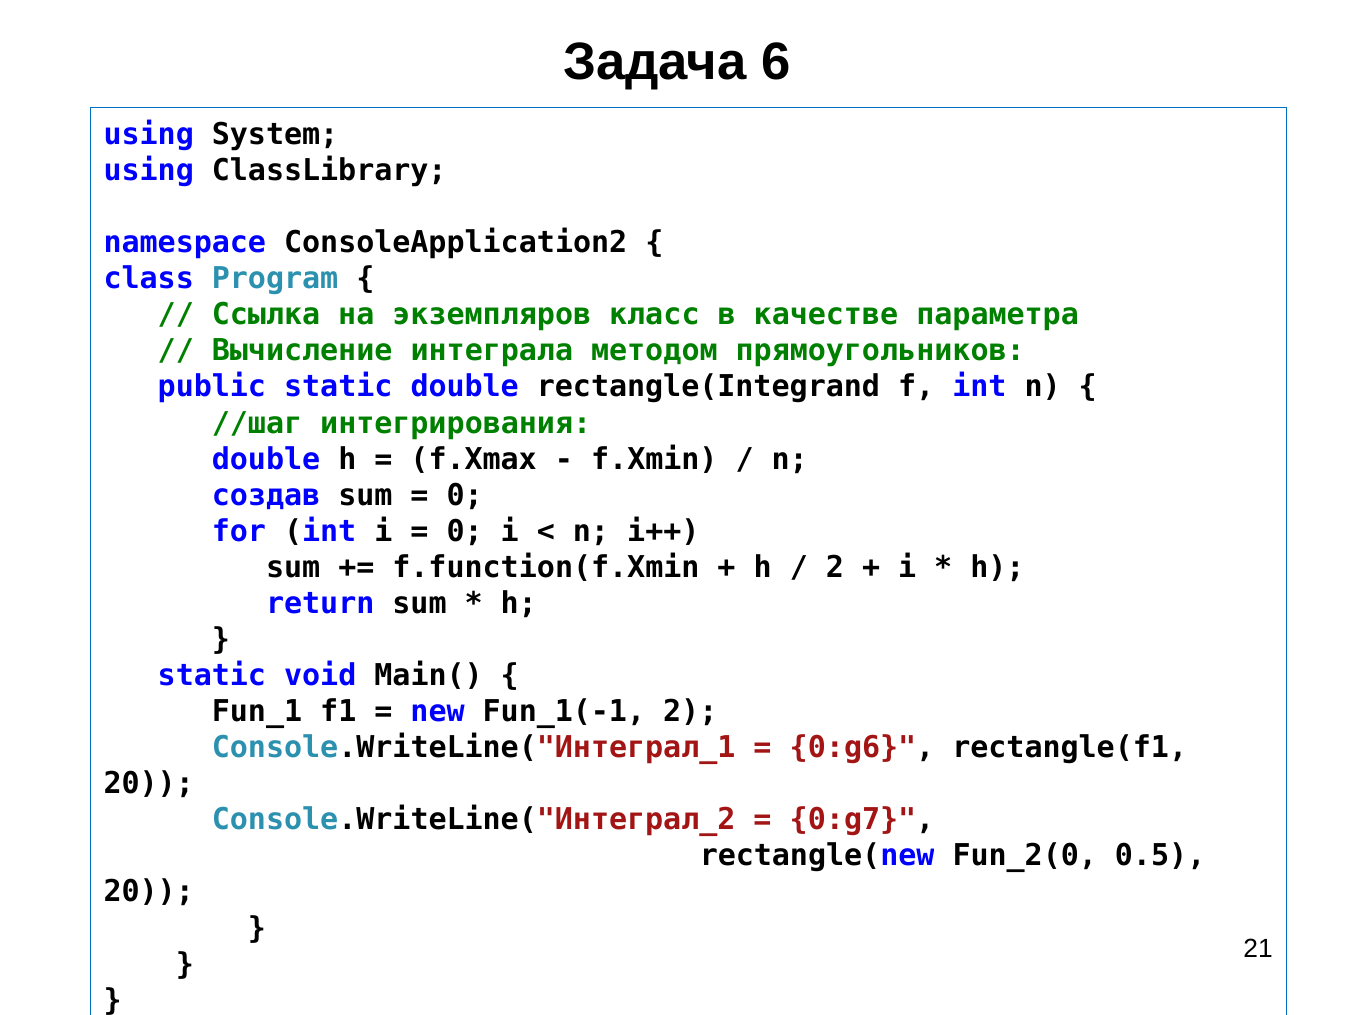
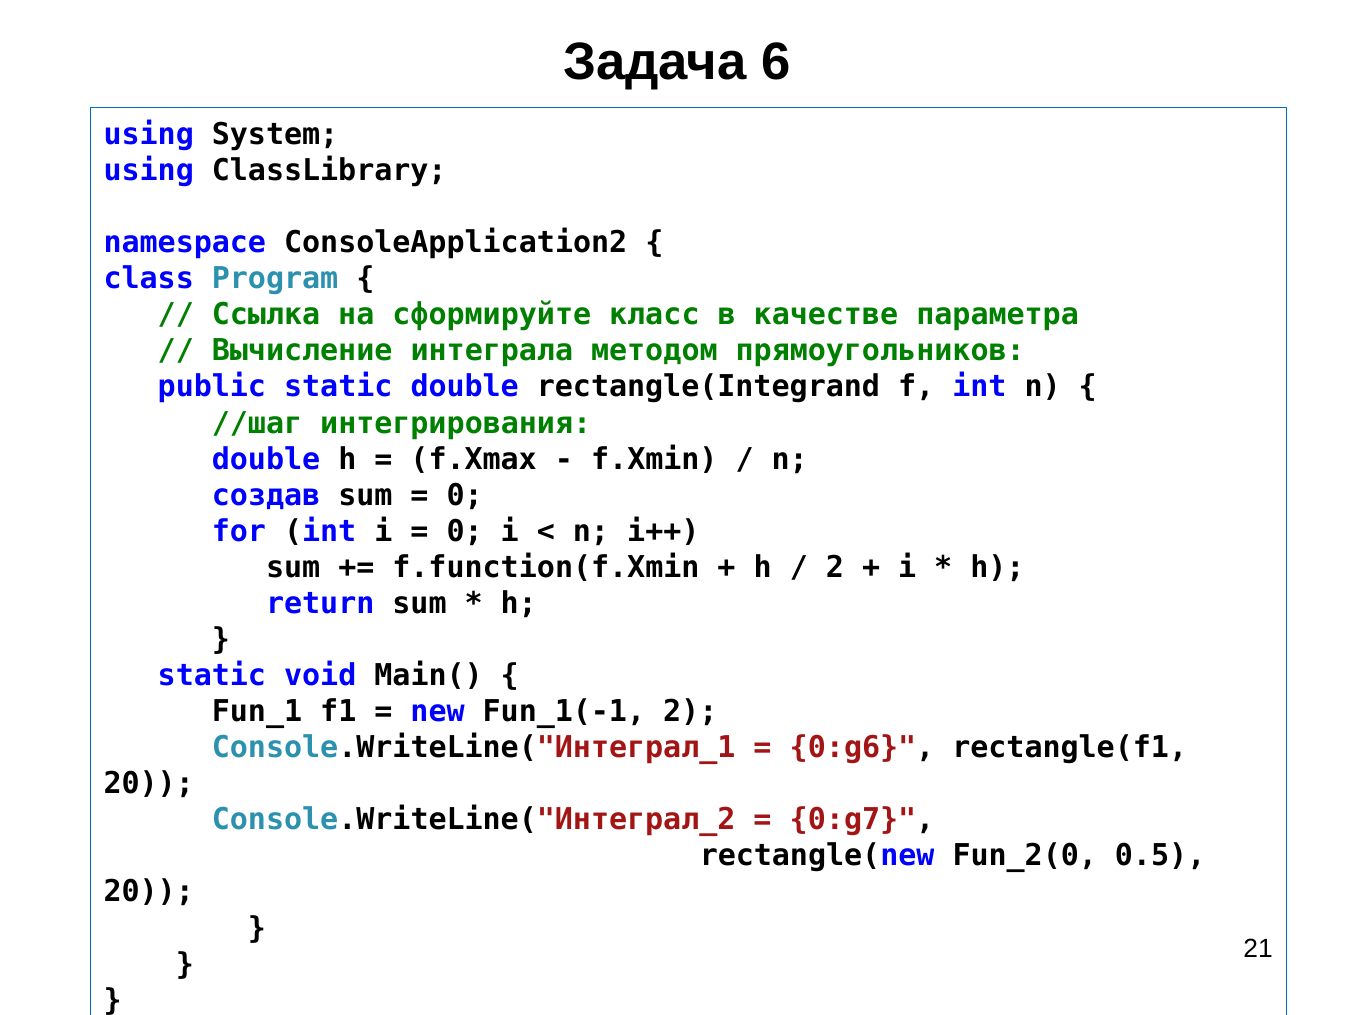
экземпляров: экземпляров -> сформируйте
